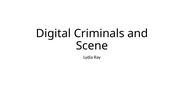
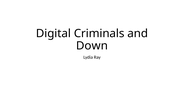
Scene: Scene -> Down
